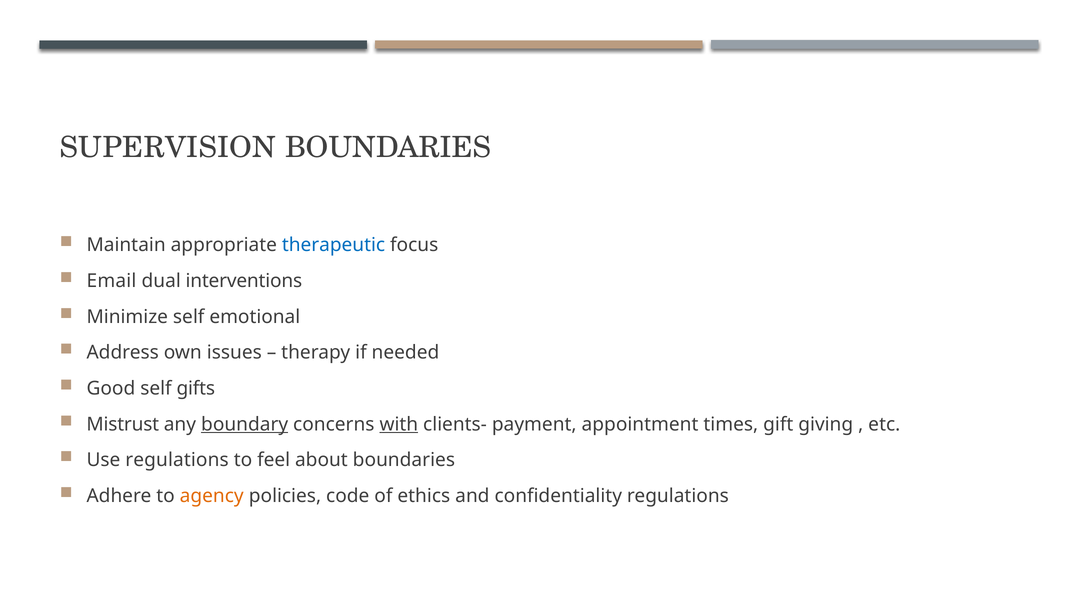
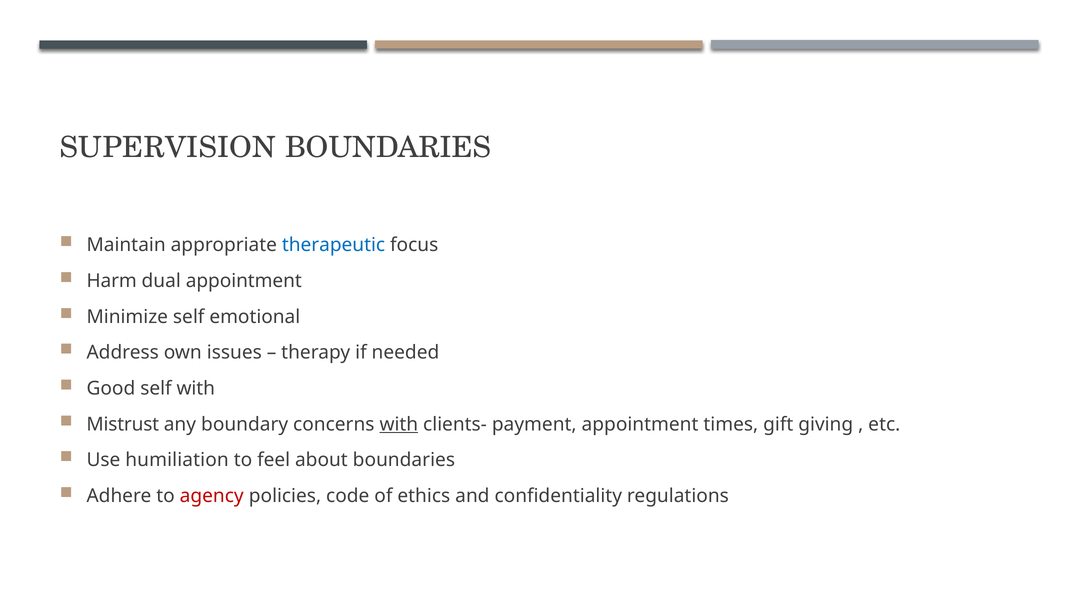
Email: Email -> Harm
dual interventions: interventions -> appointment
self gifts: gifts -> with
boundary underline: present -> none
Use regulations: regulations -> humiliation
agency colour: orange -> red
